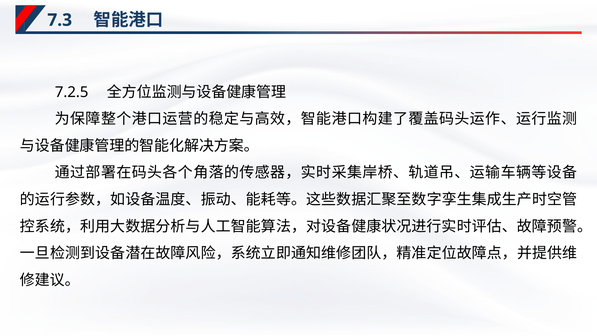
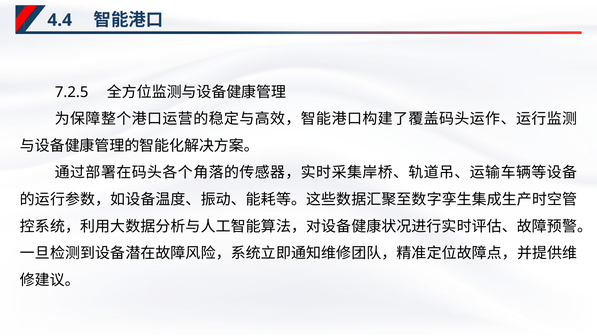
7.3: 7.3 -> 4.4
